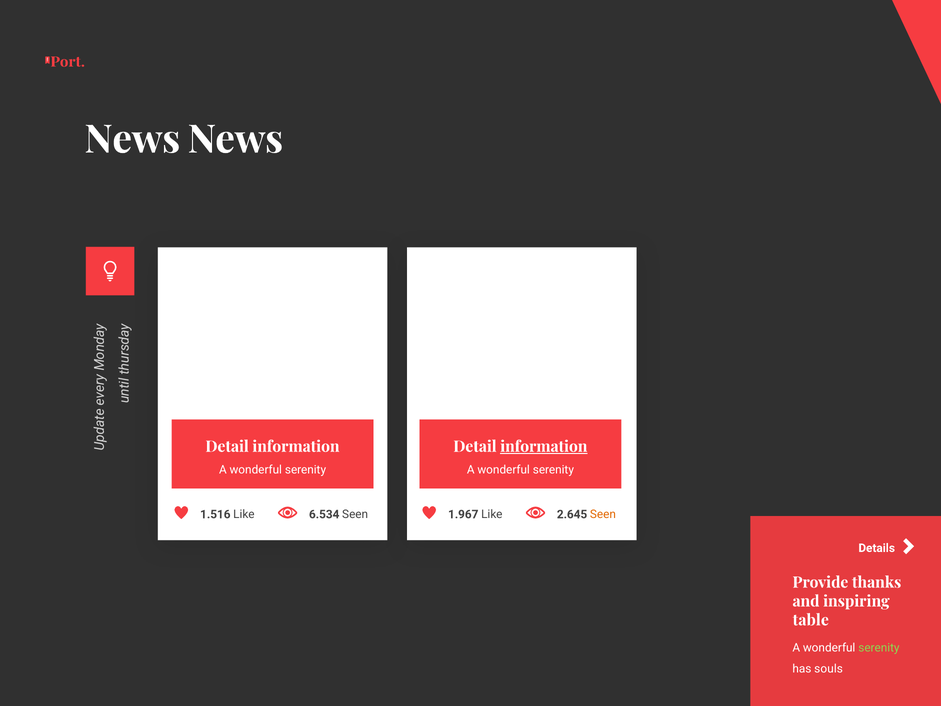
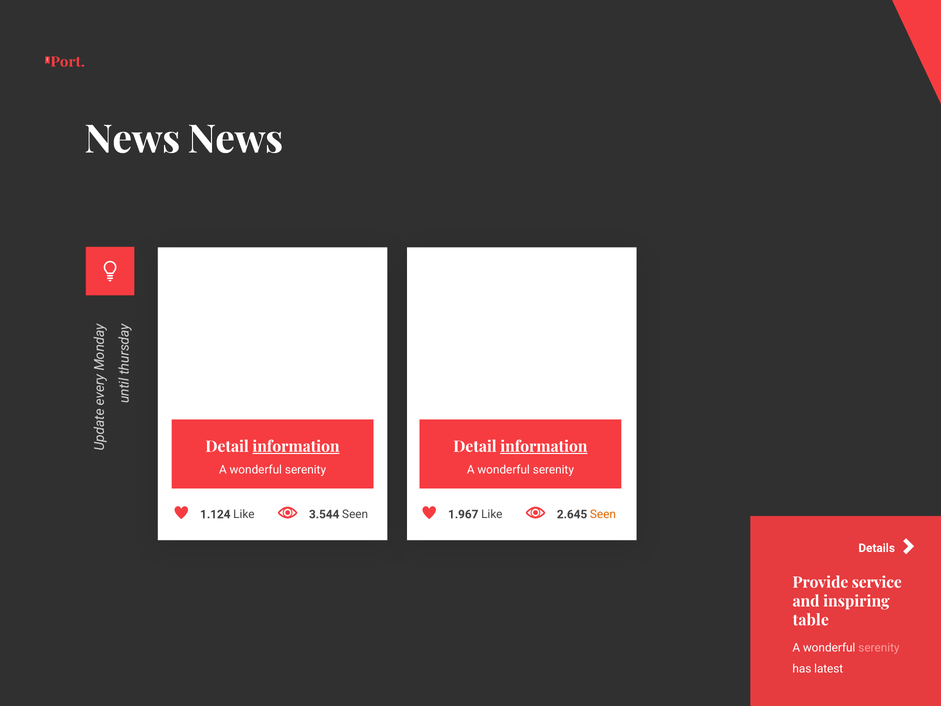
information at (296, 446) underline: none -> present
1.516: 1.516 -> 1.124
6.534: 6.534 -> 3.544
thanks: thanks -> service
serenity at (879, 648) colour: light green -> pink
souls: souls -> latest
